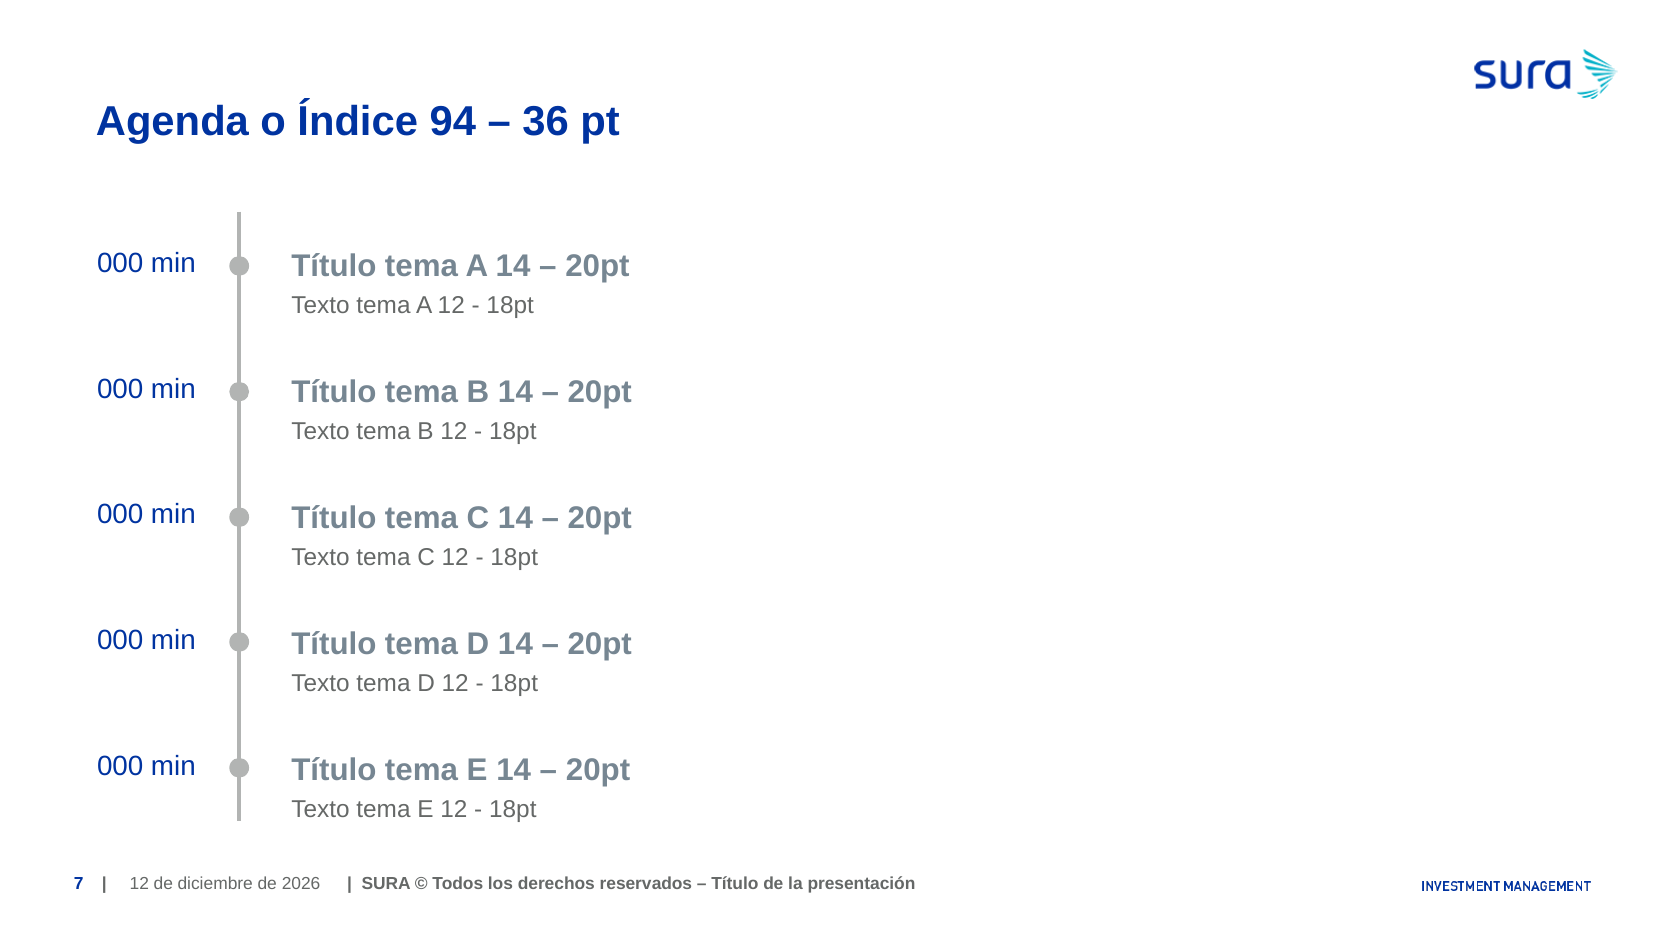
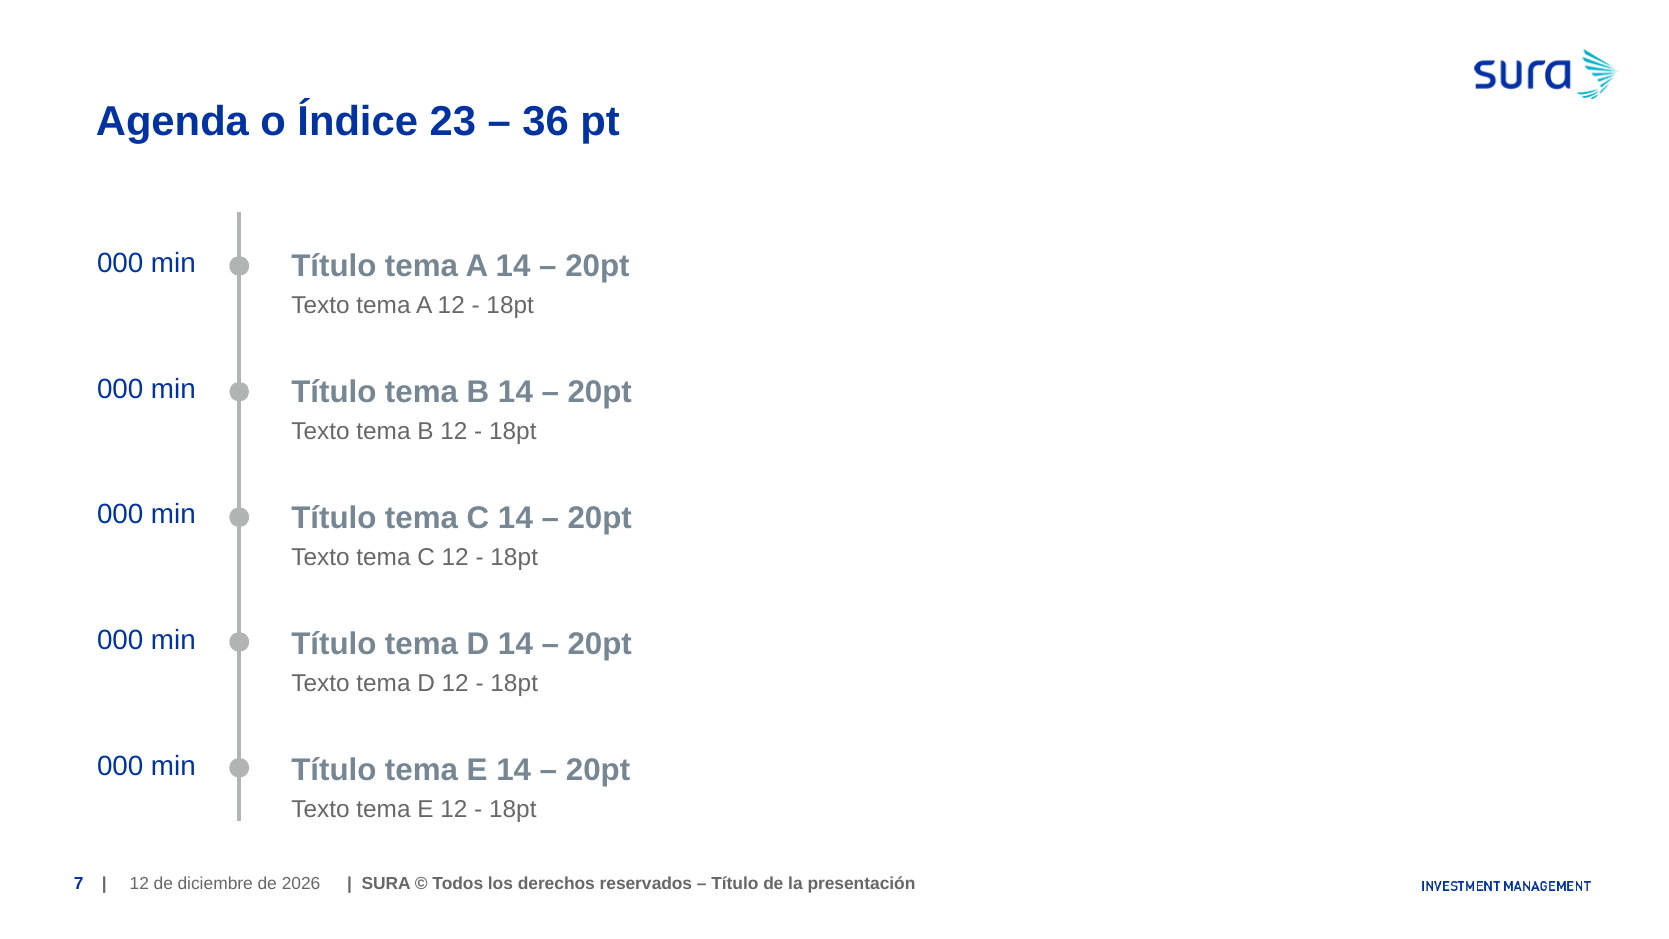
94: 94 -> 23
